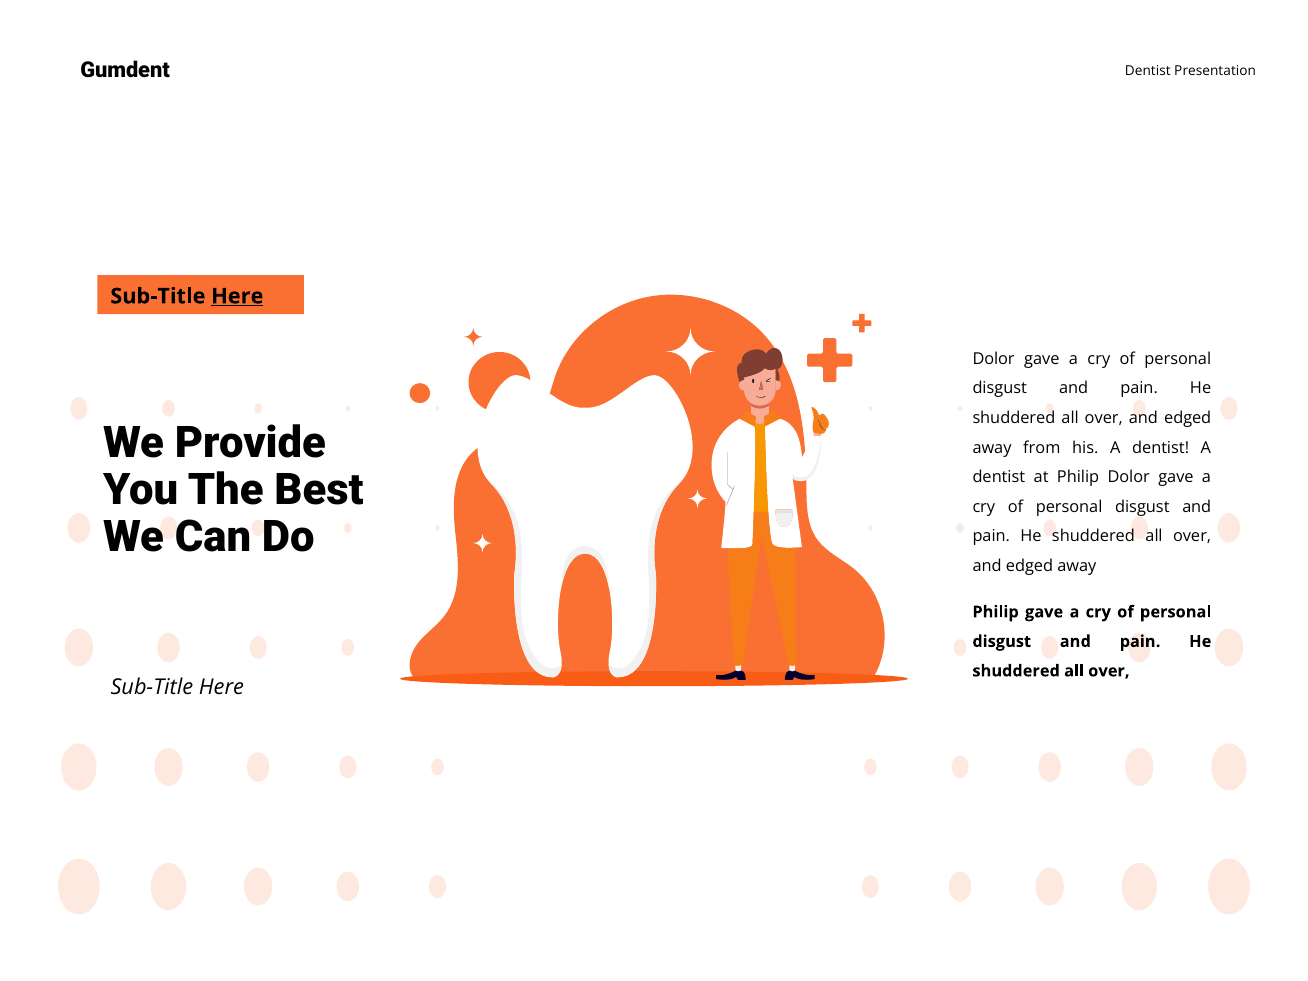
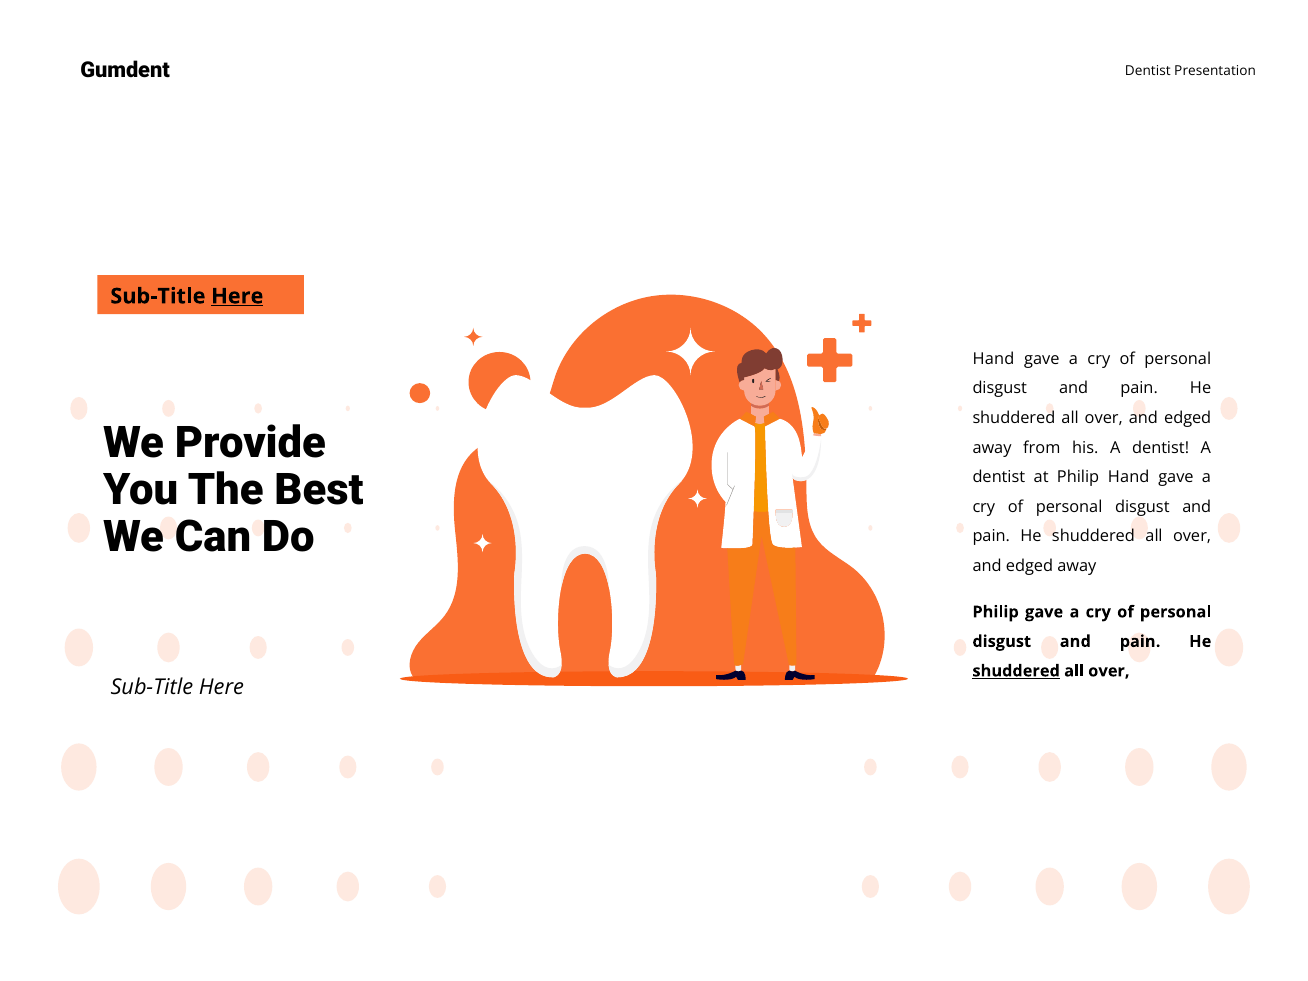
Dolor at (994, 359): Dolor -> Hand
Philip Dolor: Dolor -> Hand
shuddered at (1016, 671) underline: none -> present
